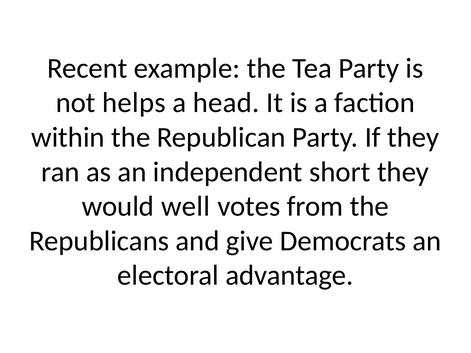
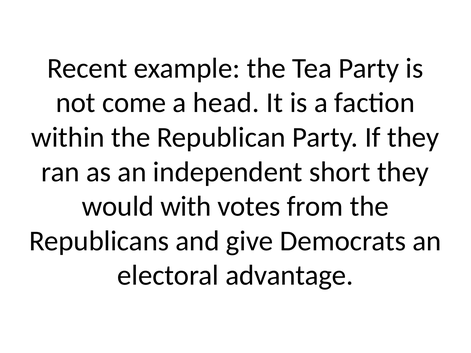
helps: helps -> come
well: well -> with
